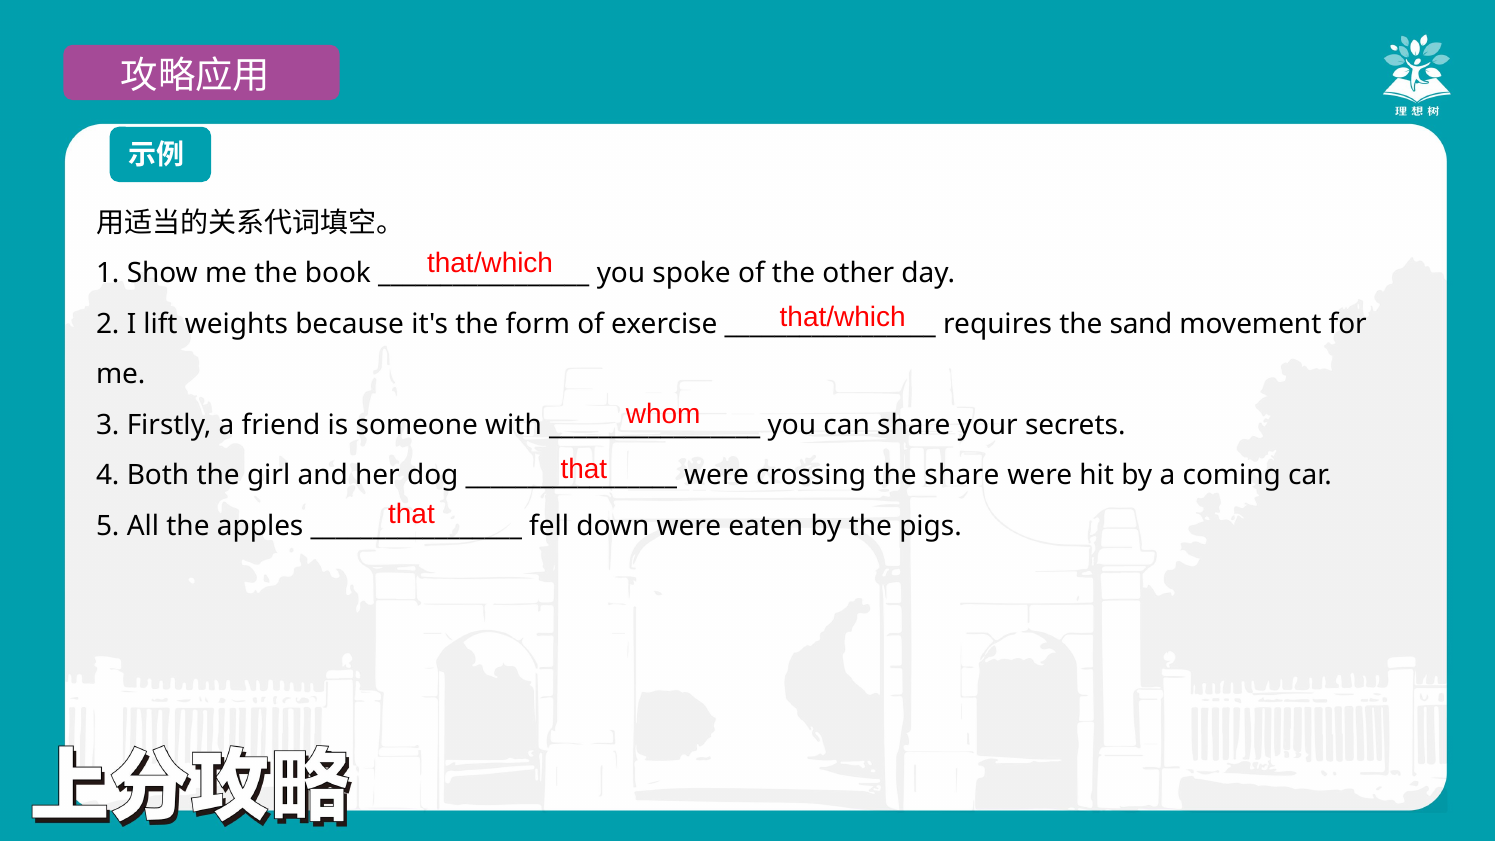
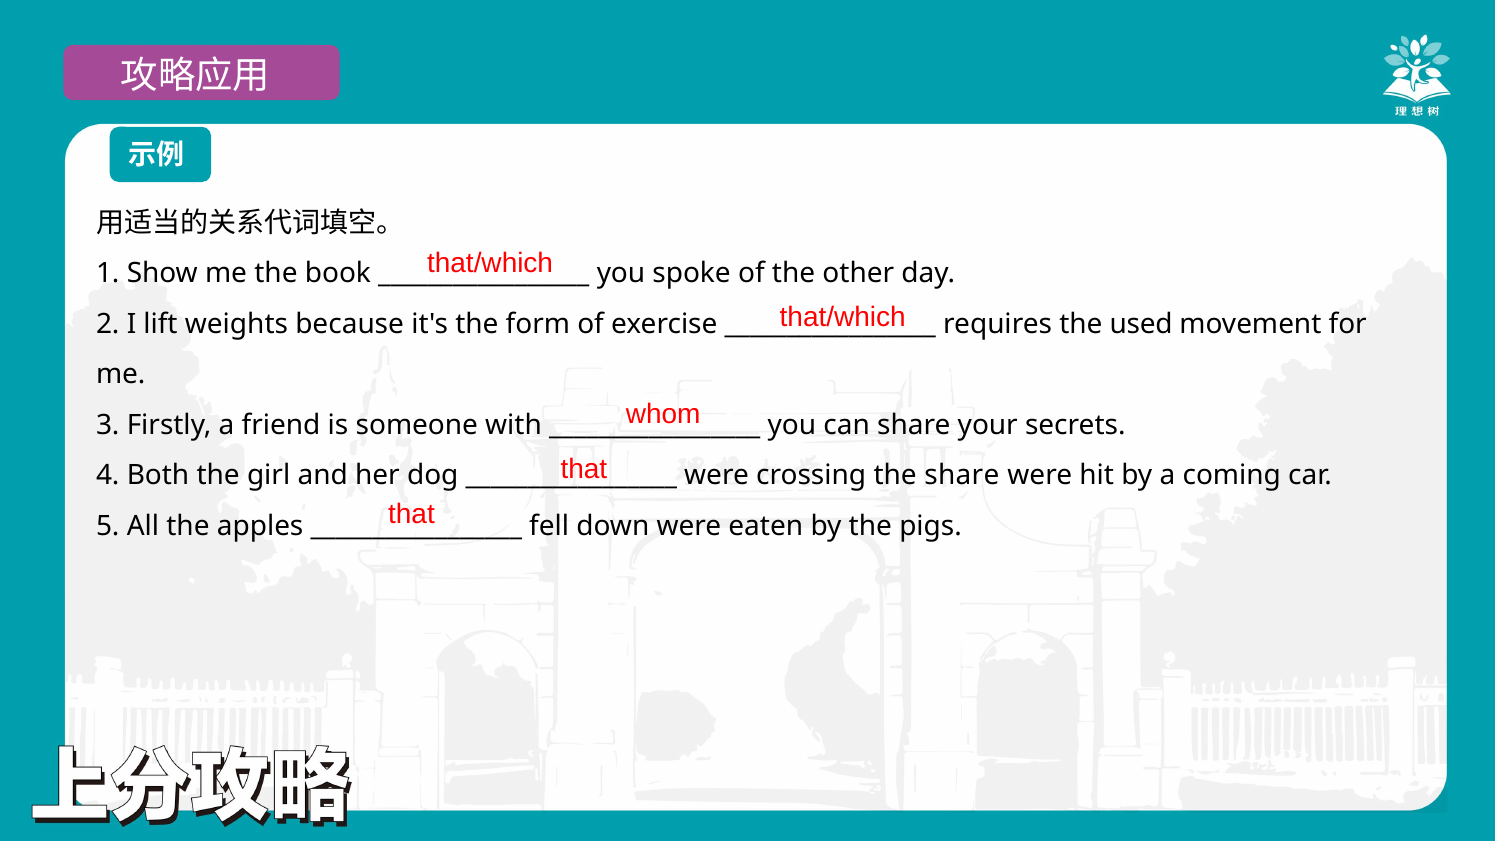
sand: sand -> used
